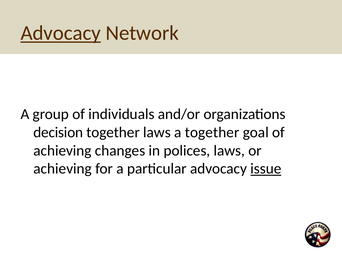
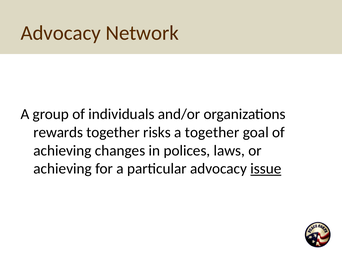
Advocacy at (61, 33) underline: present -> none
decision: decision -> rewards
together laws: laws -> risks
